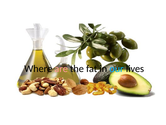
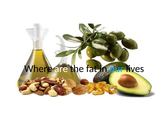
are colour: pink -> white
